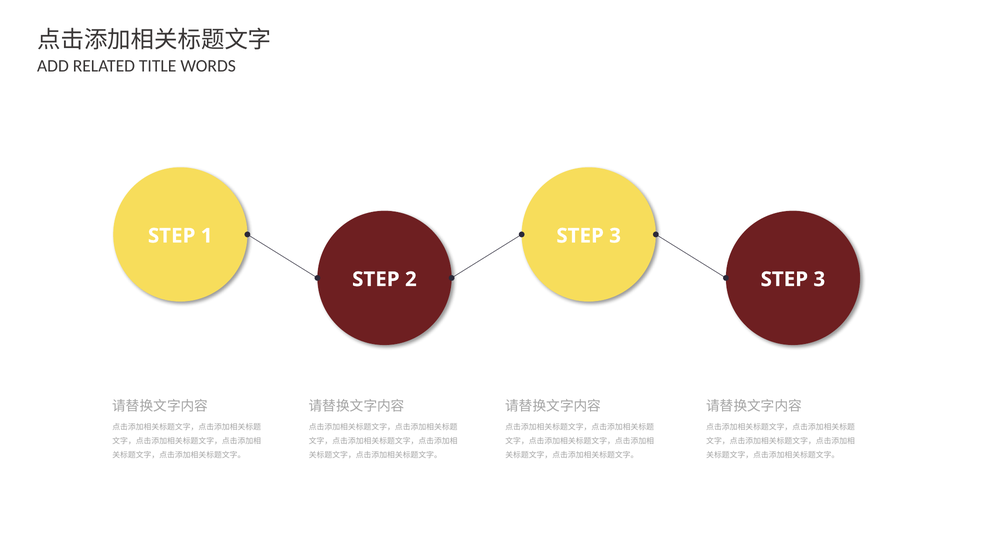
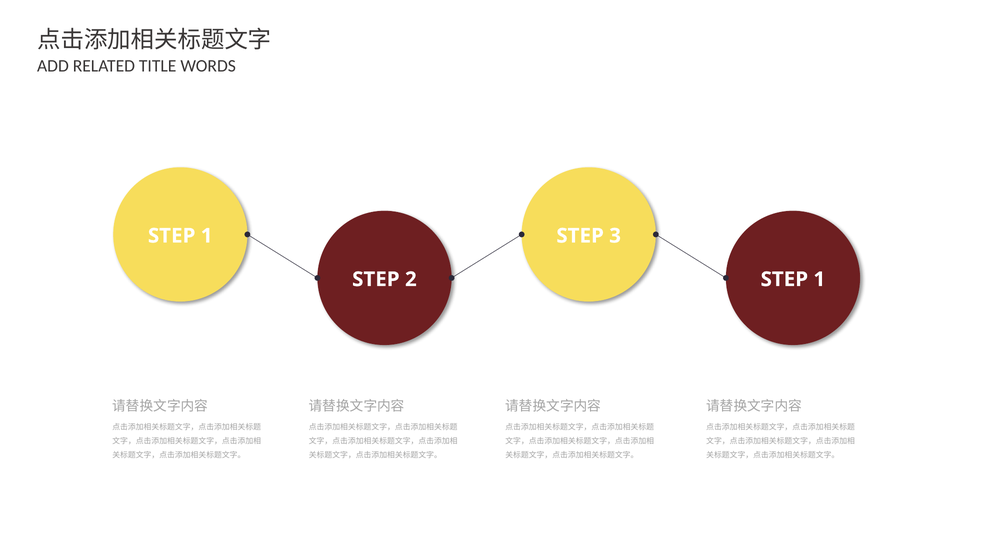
3 at (819, 279): 3 -> 1
